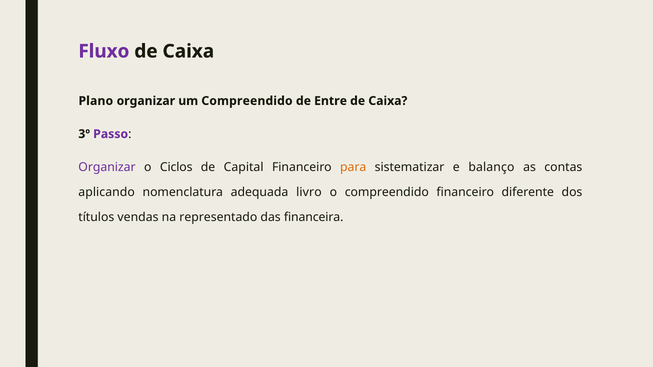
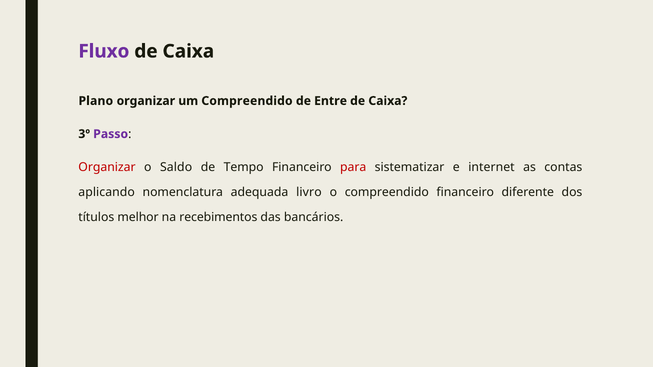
Organizar at (107, 167) colour: purple -> red
Ciclos: Ciclos -> Saldo
Capital: Capital -> Tempo
para colour: orange -> red
balanço: balanço -> internet
vendas: vendas -> melhor
representado: representado -> recebimentos
financeira: financeira -> bancários
